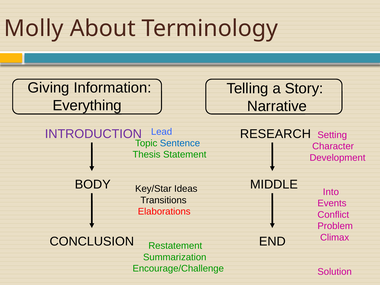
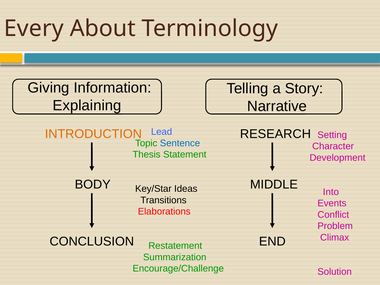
Molly: Molly -> Every
Everything: Everything -> Explaining
INTRODUCTION colour: purple -> orange
